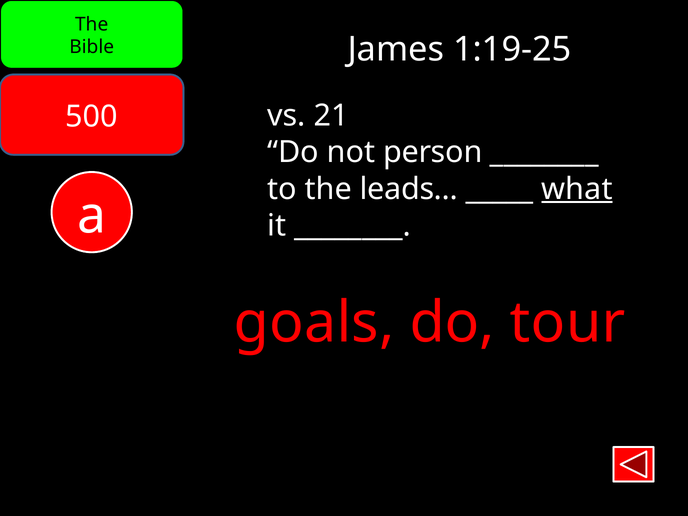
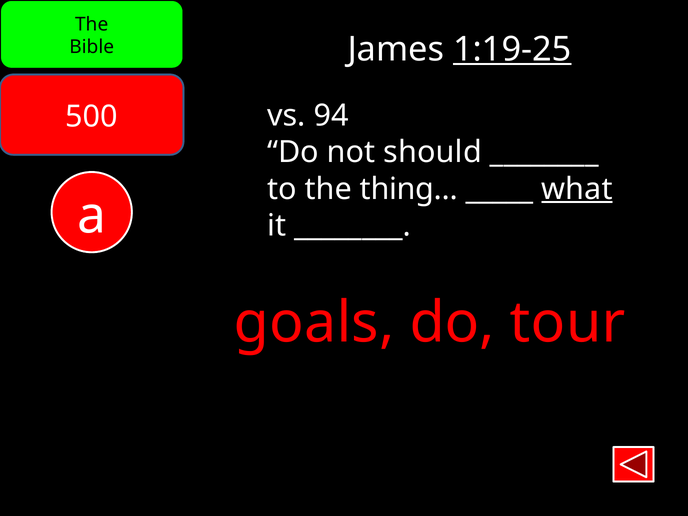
1:19-25 underline: none -> present
21: 21 -> 94
person: person -> should
leads…: leads… -> thing…
